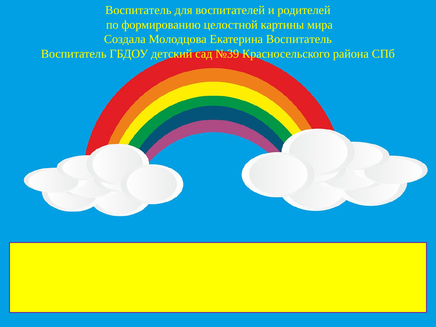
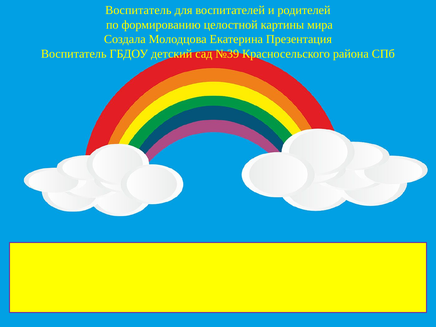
Екатерина Воспитатель: Воспитатель -> Презентация
